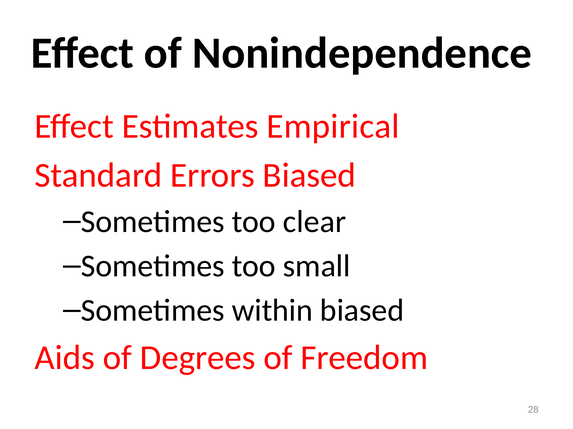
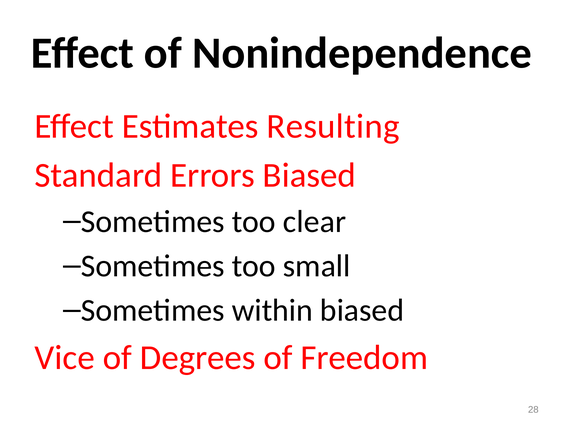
Empirical: Empirical -> Resulting
Aids: Aids -> Vice
